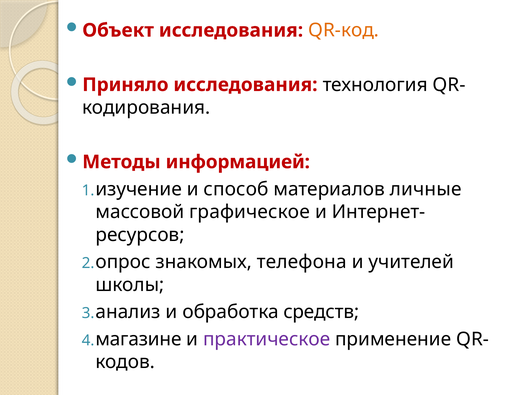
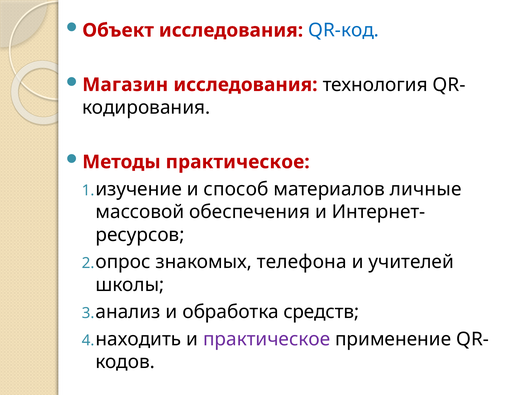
QR-код colour: orange -> blue
Приняло: Приняло -> Магазин
Методы информацией: информацией -> практическое
графическое: графическое -> обеспечения
магазине: магазине -> находить
